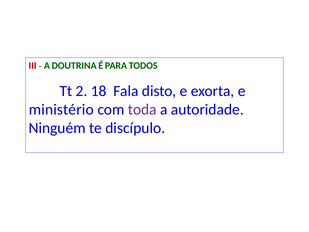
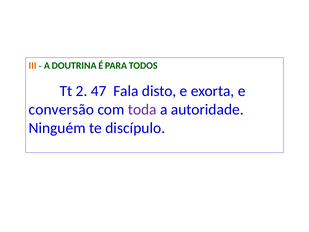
III colour: red -> orange
18: 18 -> 47
ministério: ministério -> conversão
